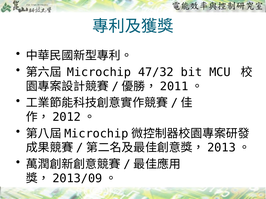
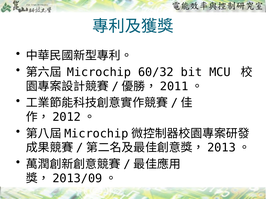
47/32: 47/32 -> 60/32
